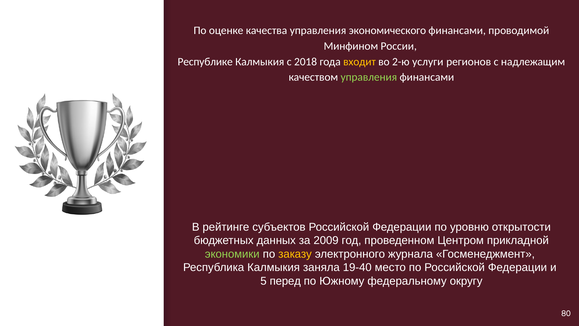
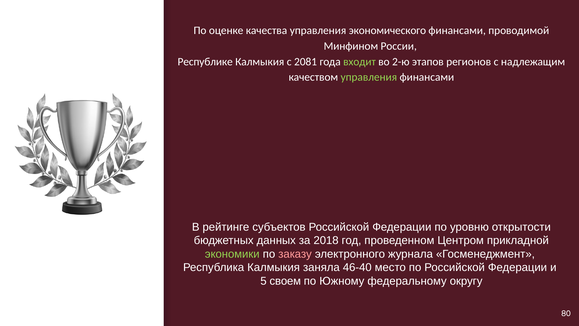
2018: 2018 -> 2081
входит colour: yellow -> light green
услуги: услуги -> этапов
2009: 2009 -> 2018
заказу colour: yellow -> pink
19-40: 19-40 -> 46-40
перед: перед -> своем
